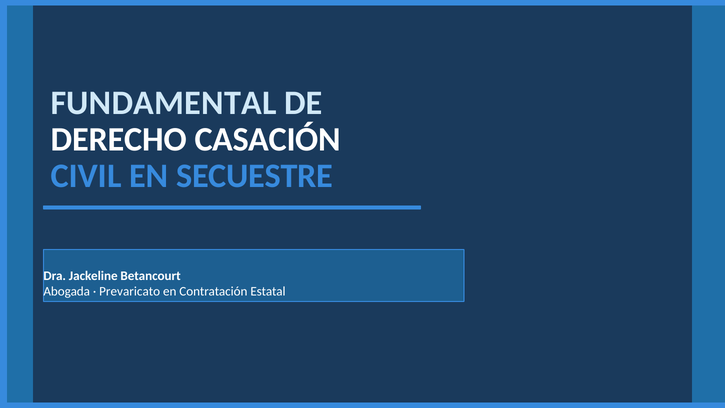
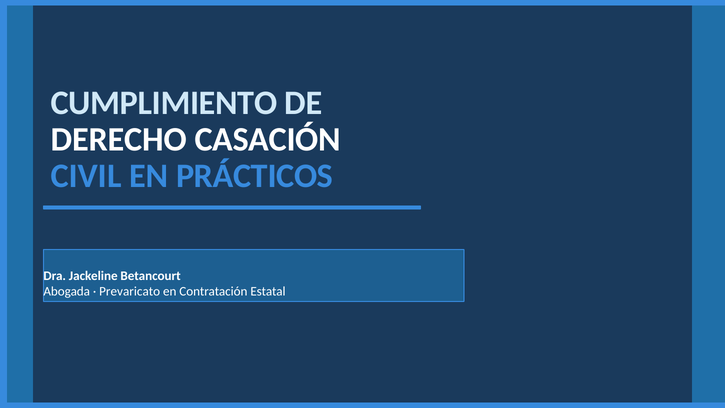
FUNDAMENTAL: FUNDAMENTAL -> CUMPLIMIENTO
SECUESTRE: SECUESTRE -> PRÁCTICOS
